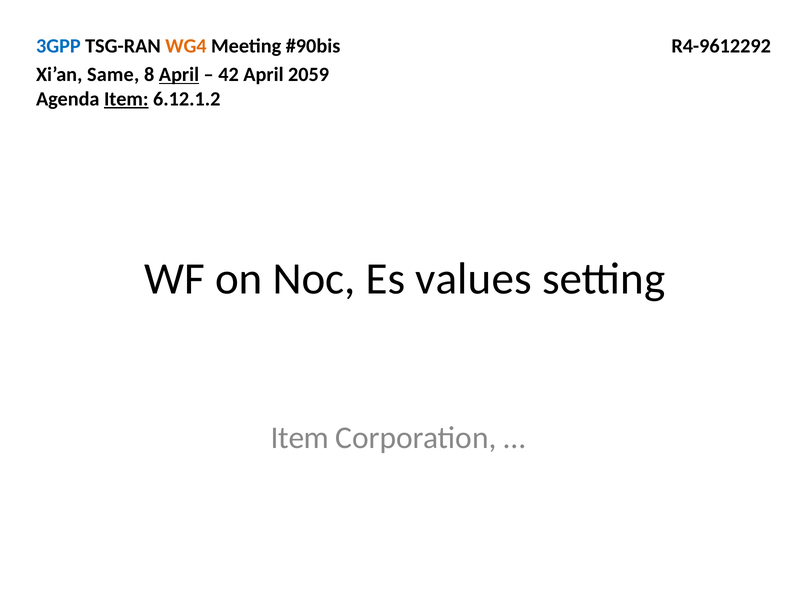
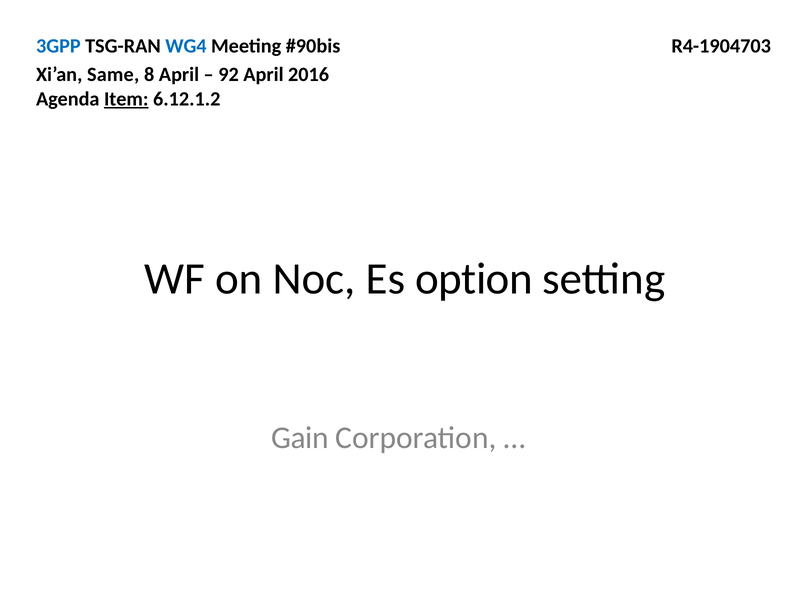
WG4 colour: orange -> blue
R4-9612292: R4-9612292 -> R4-1904703
April at (179, 75) underline: present -> none
42: 42 -> 92
2059: 2059 -> 2016
values: values -> option
Item at (300, 437): Item -> Gain
